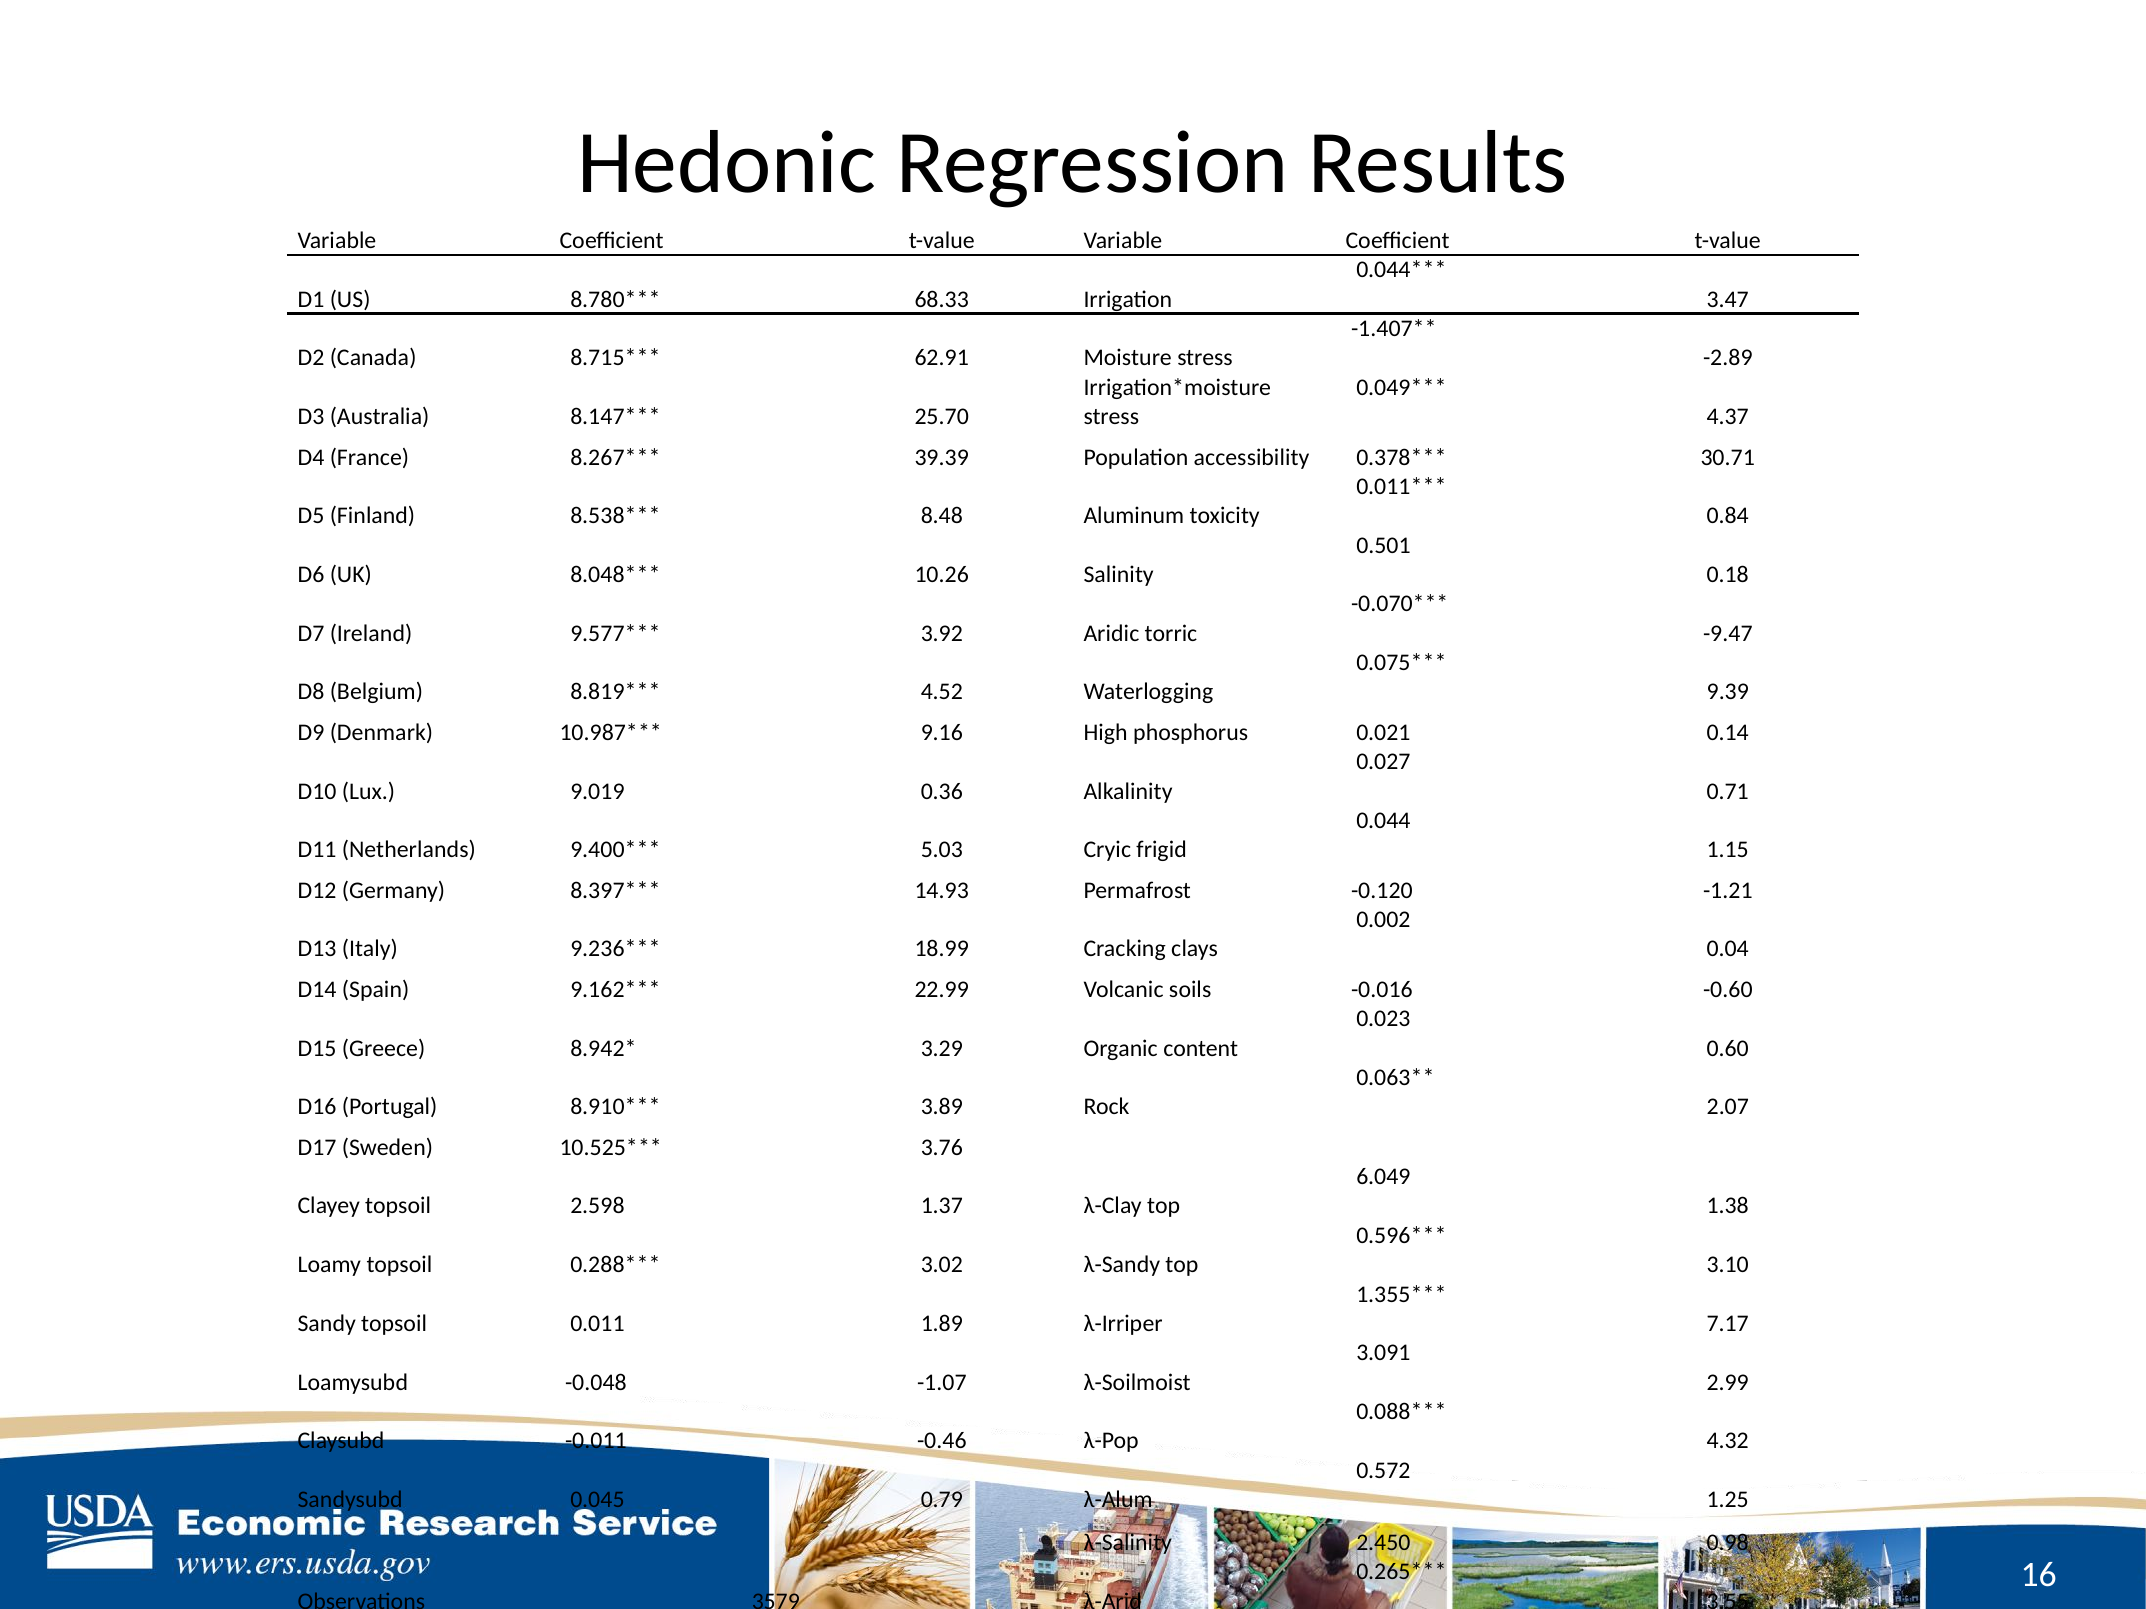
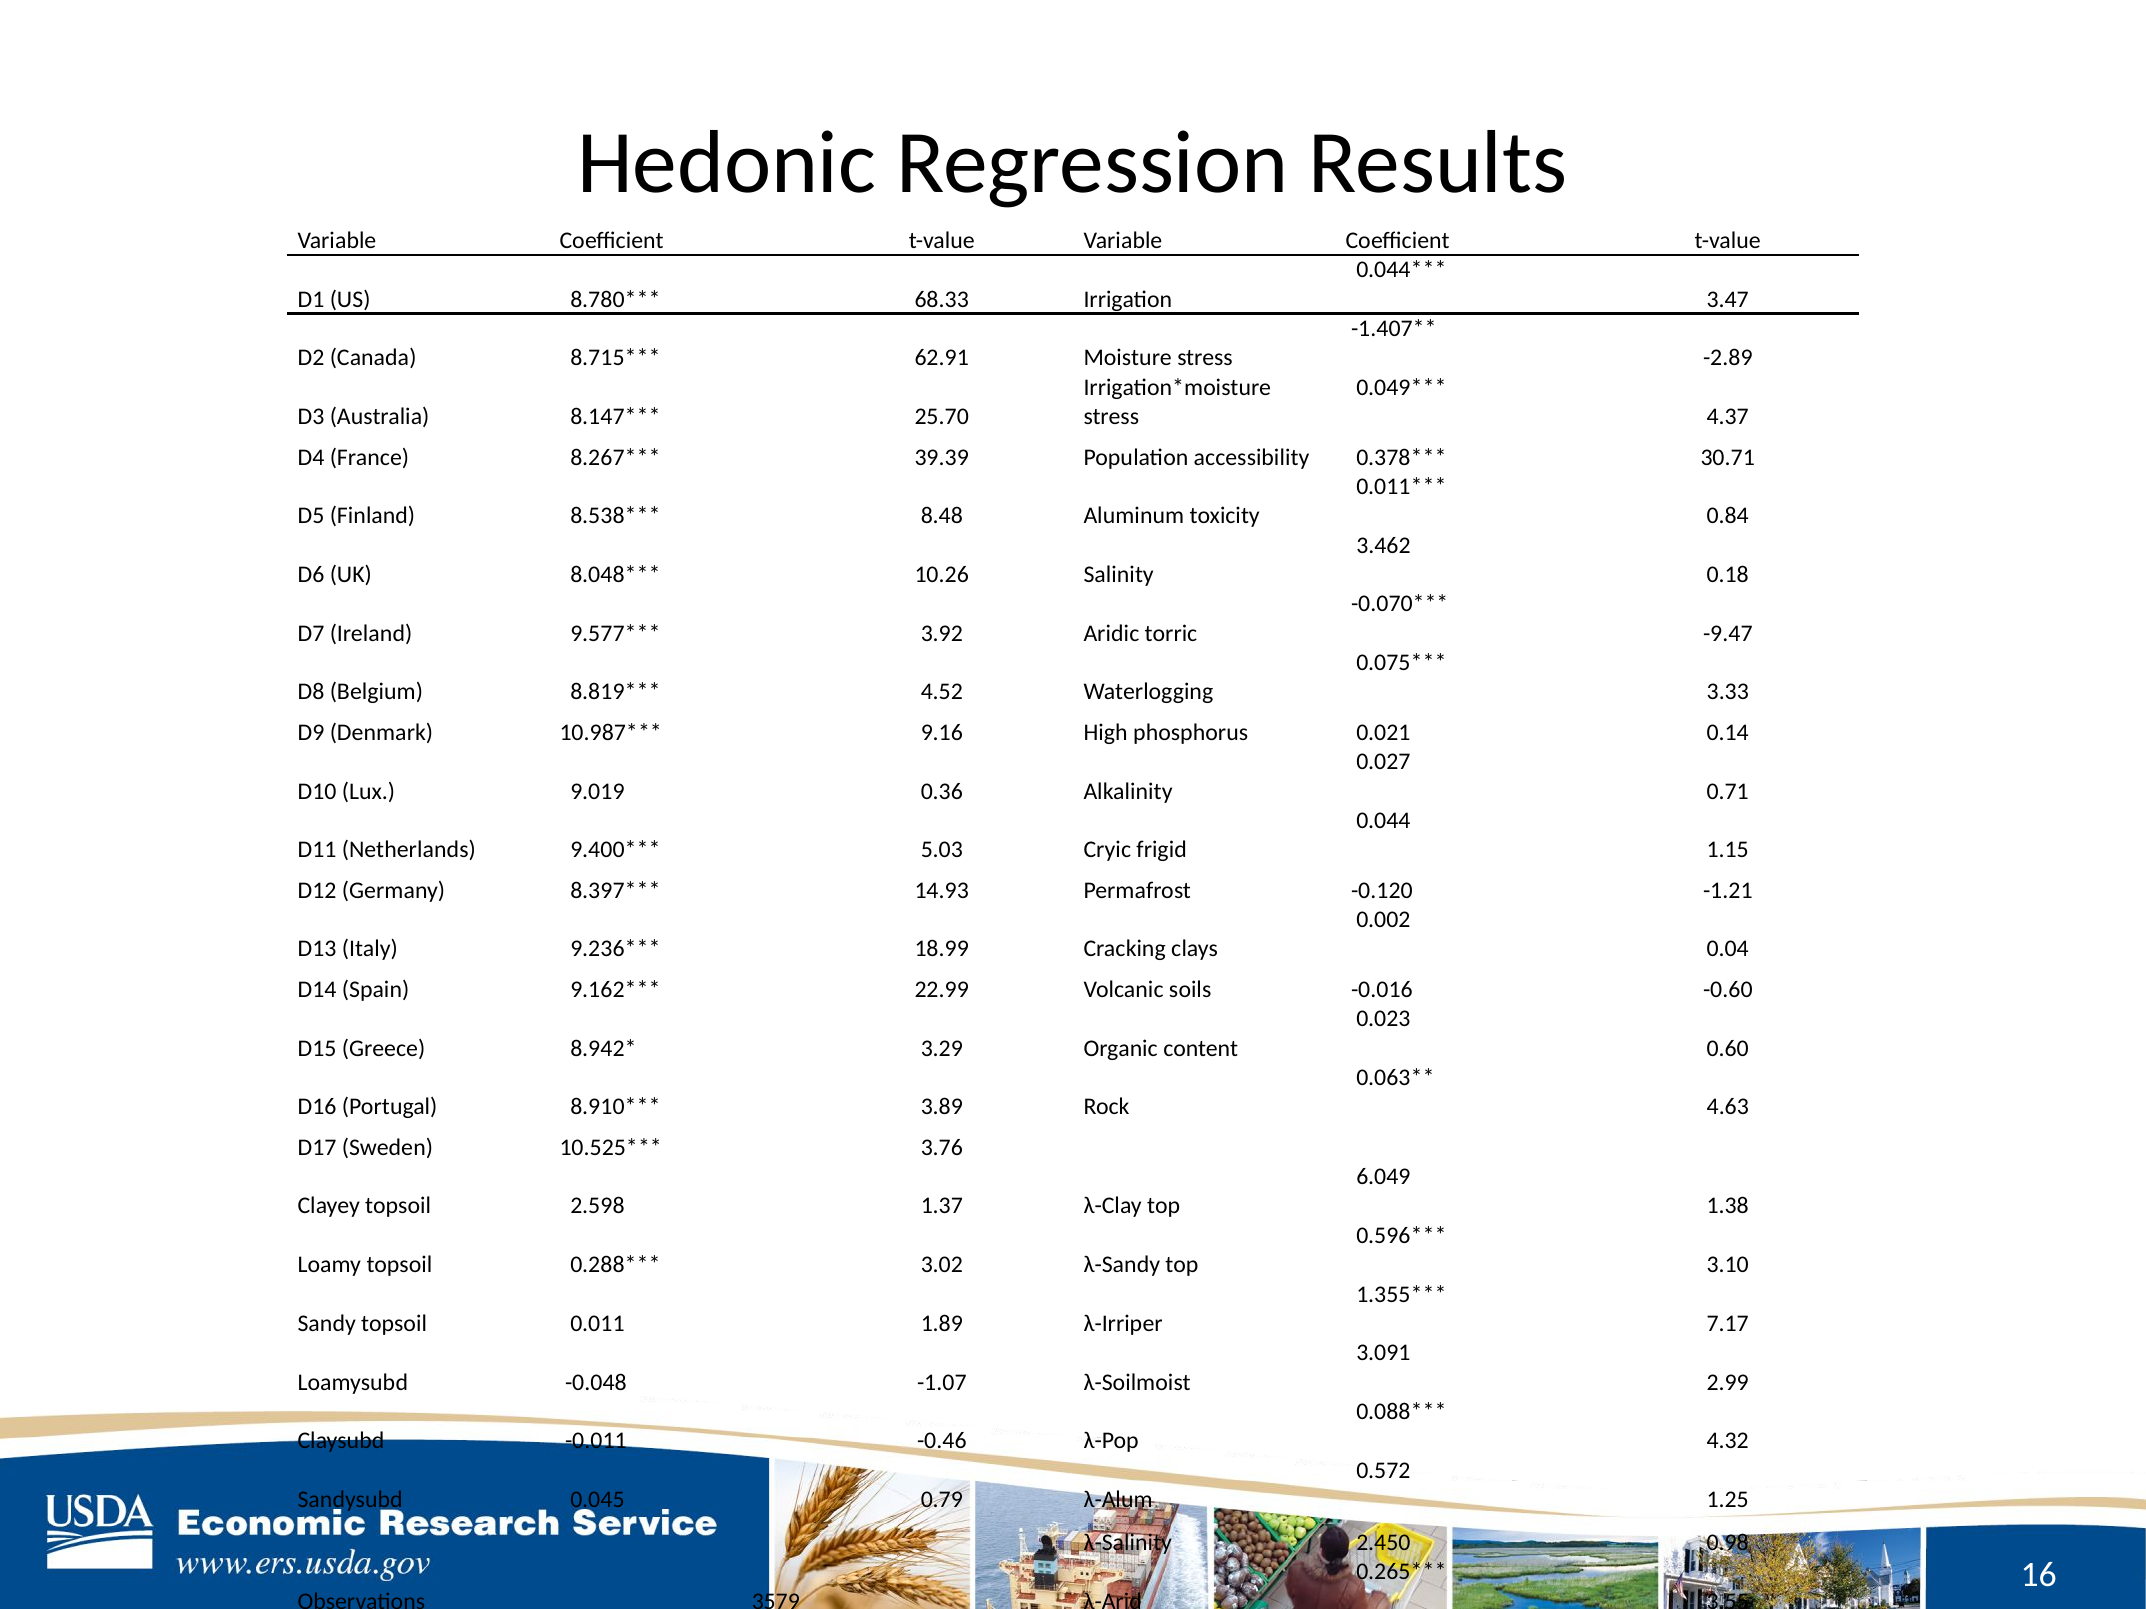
0.501: 0.501 -> 3.462
9.39: 9.39 -> 3.33
2.07: 2.07 -> 4.63
